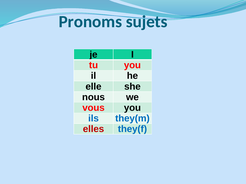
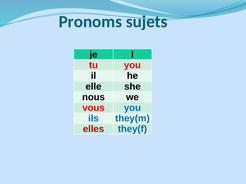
you at (132, 108) colour: black -> blue
